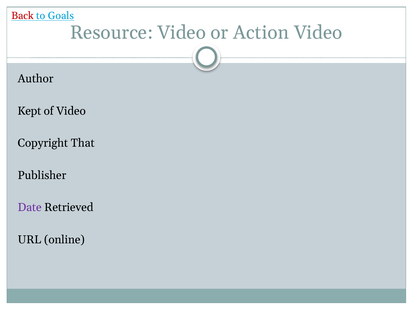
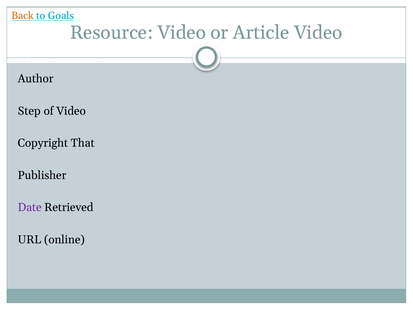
Back colour: red -> orange
Action: Action -> Article
Kept: Kept -> Step
